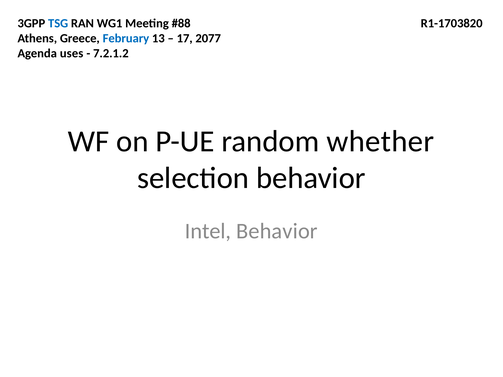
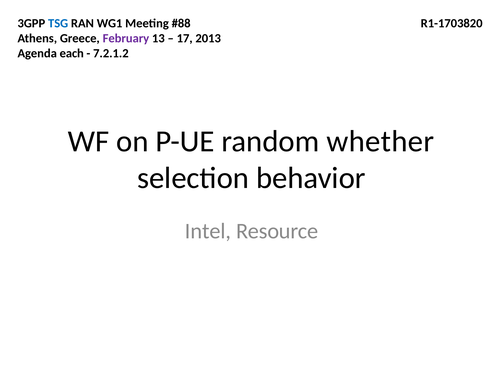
February colour: blue -> purple
2077: 2077 -> 2013
uses: uses -> each
Intel Behavior: Behavior -> Resource
